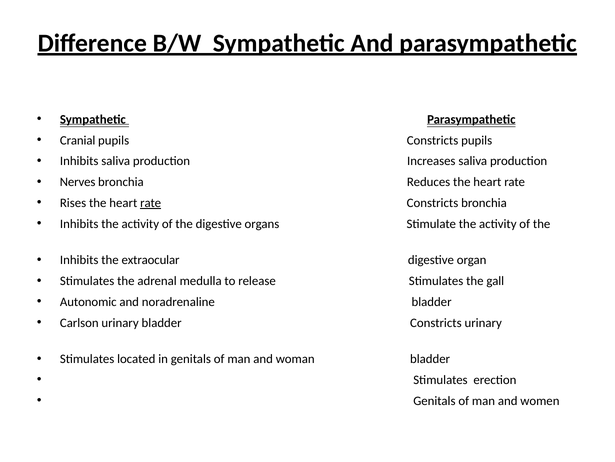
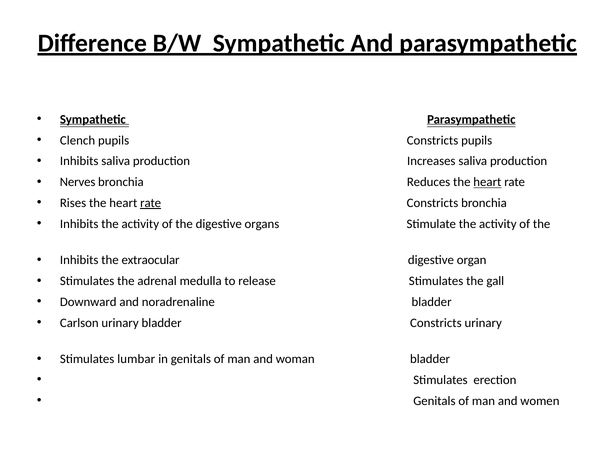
Cranial: Cranial -> Clench
heart at (487, 182) underline: none -> present
Autonomic: Autonomic -> Downward
located: located -> lumbar
